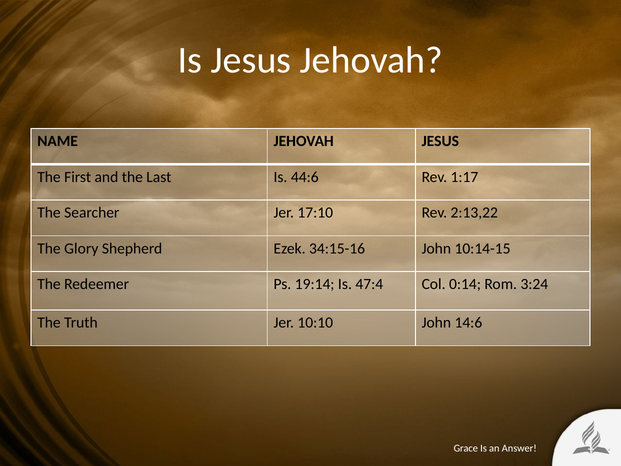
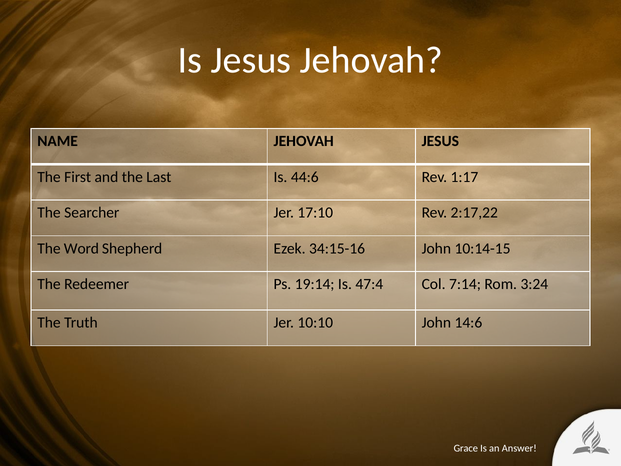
2:13,22: 2:13,22 -> 2:17,22
Glory: Glory -> Word
0:14: 0:14 -> 7:14
